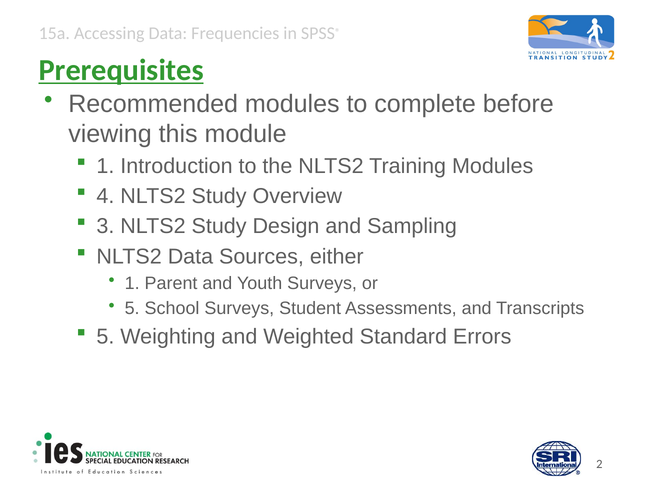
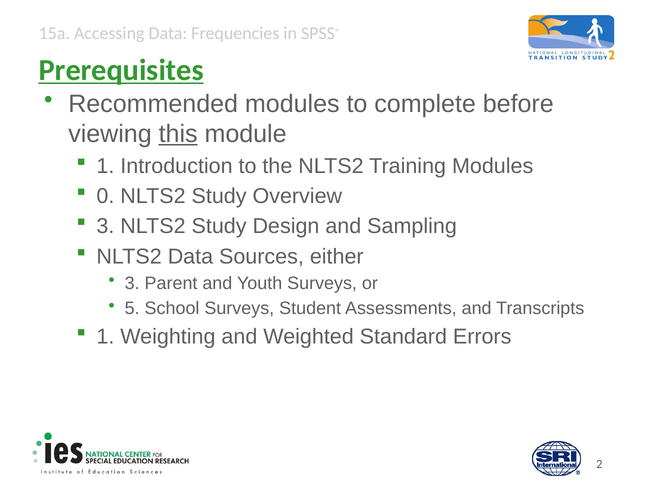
this underline: none -> present
4: 4 -> 0
1 at (132, 283): 1 -> 3
5 at (105, 337): 5 -> 1
